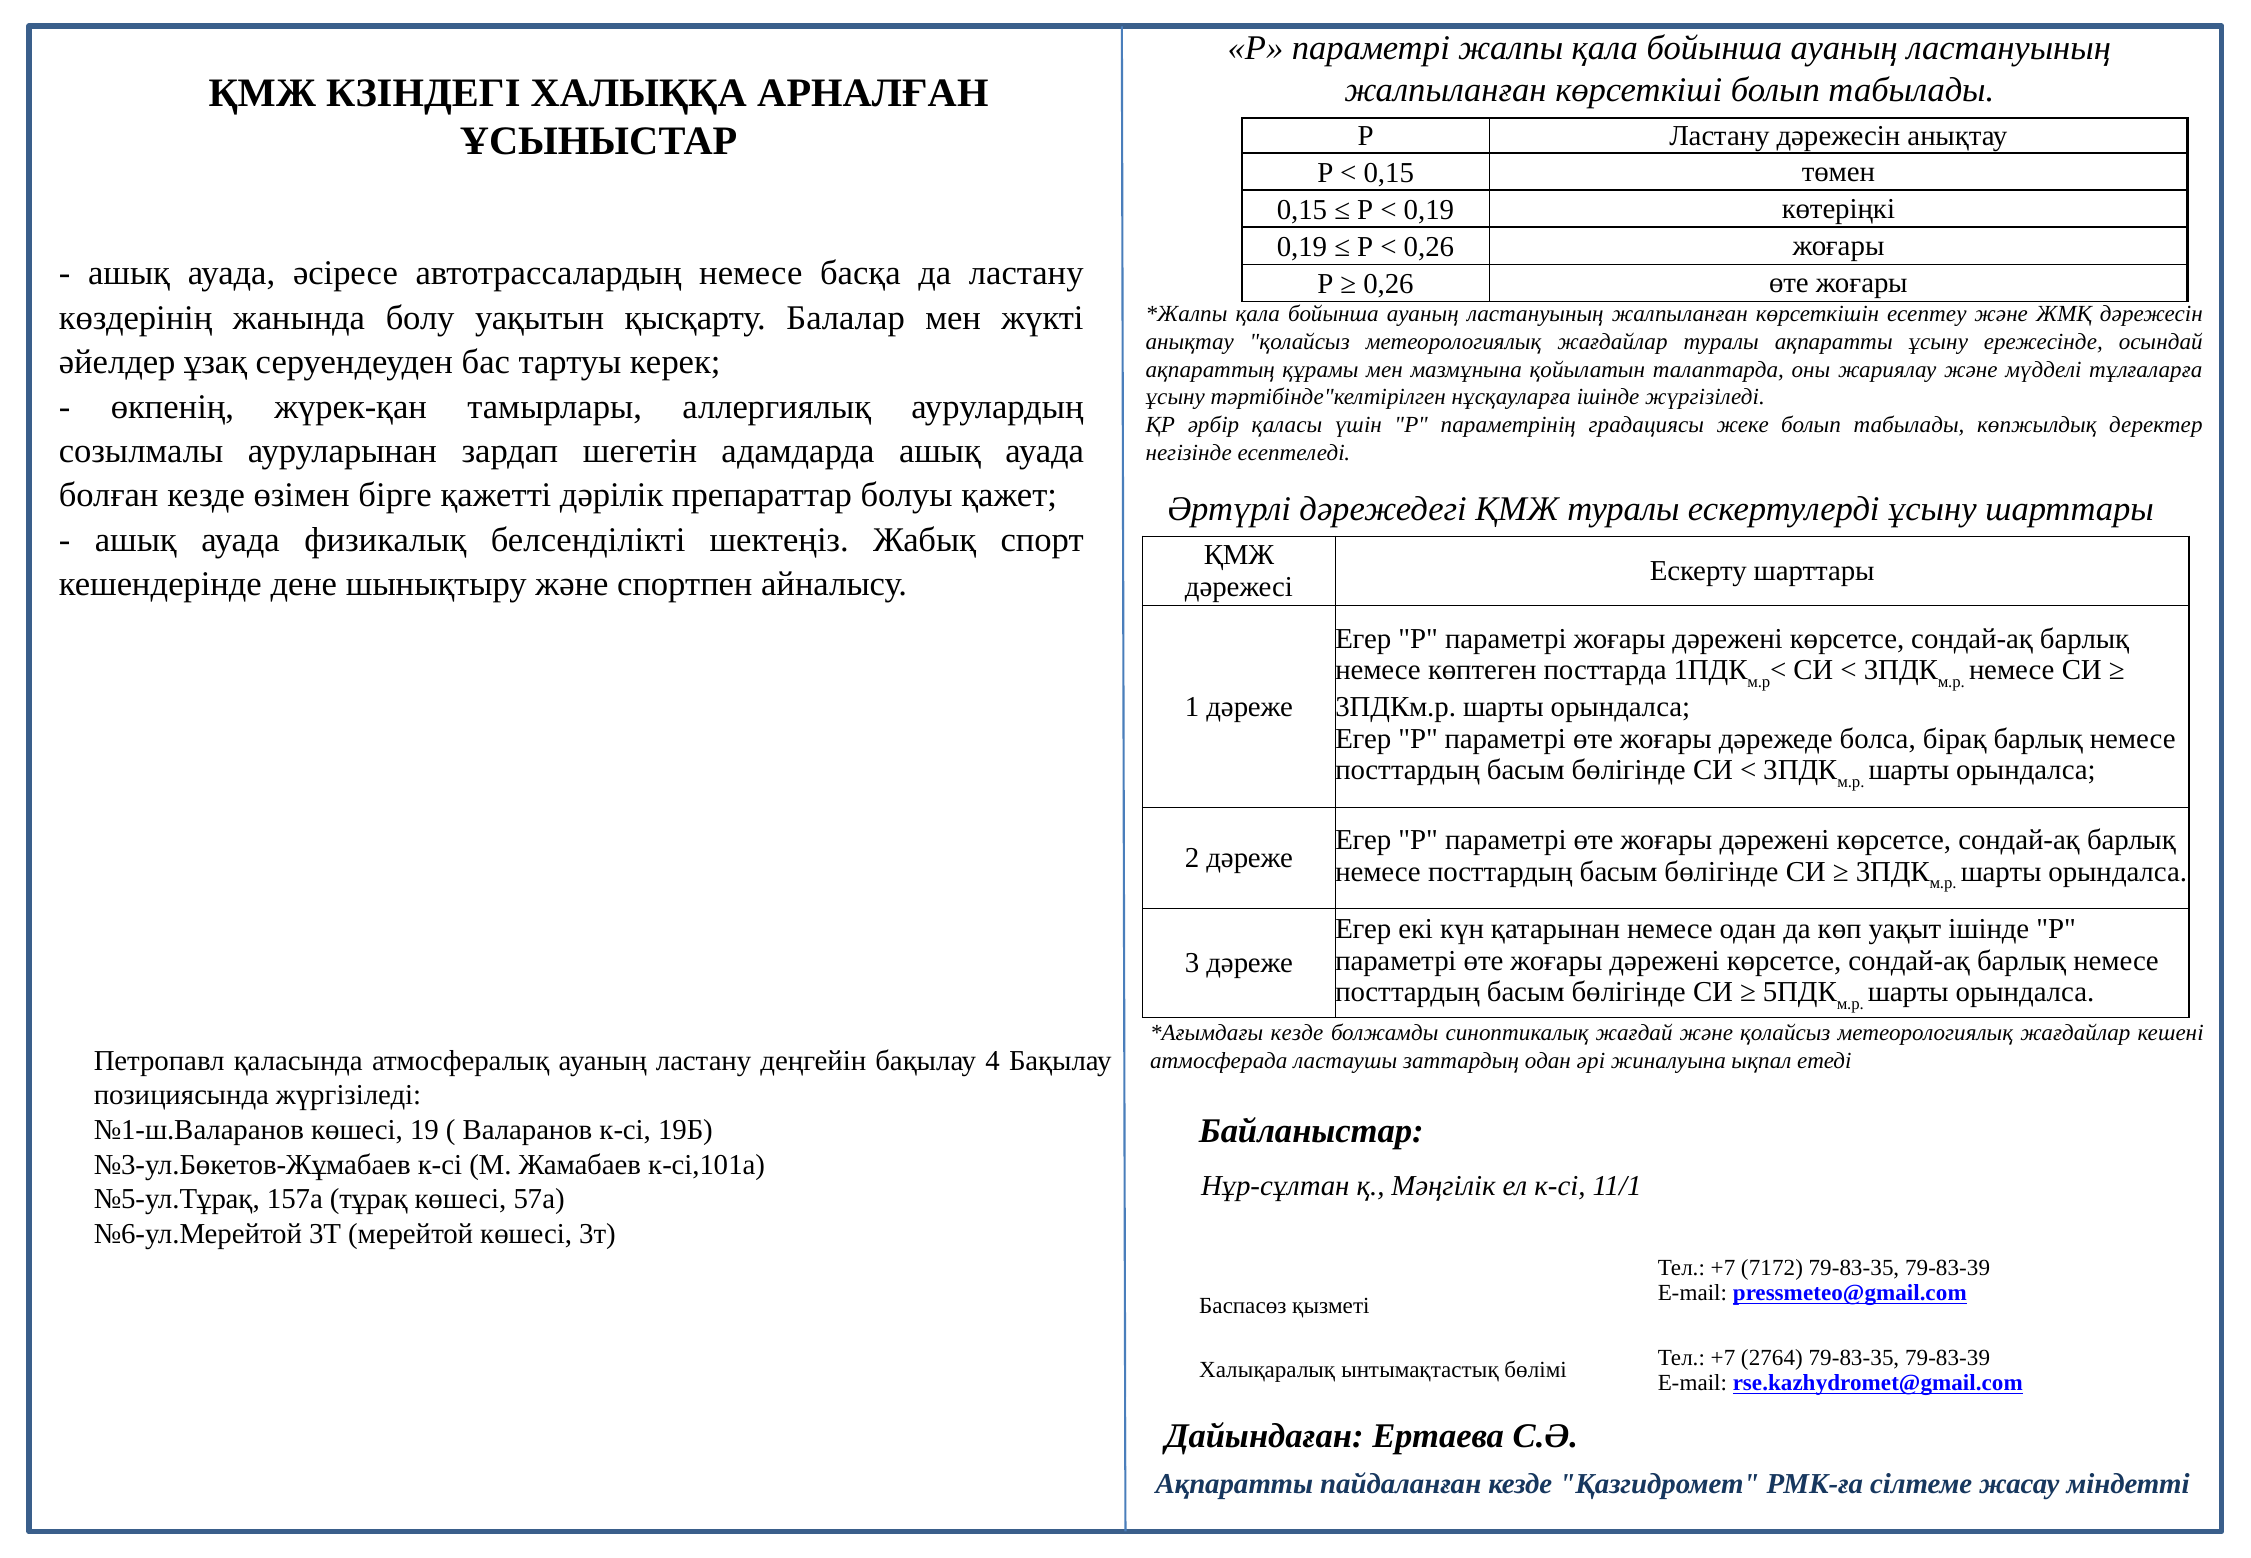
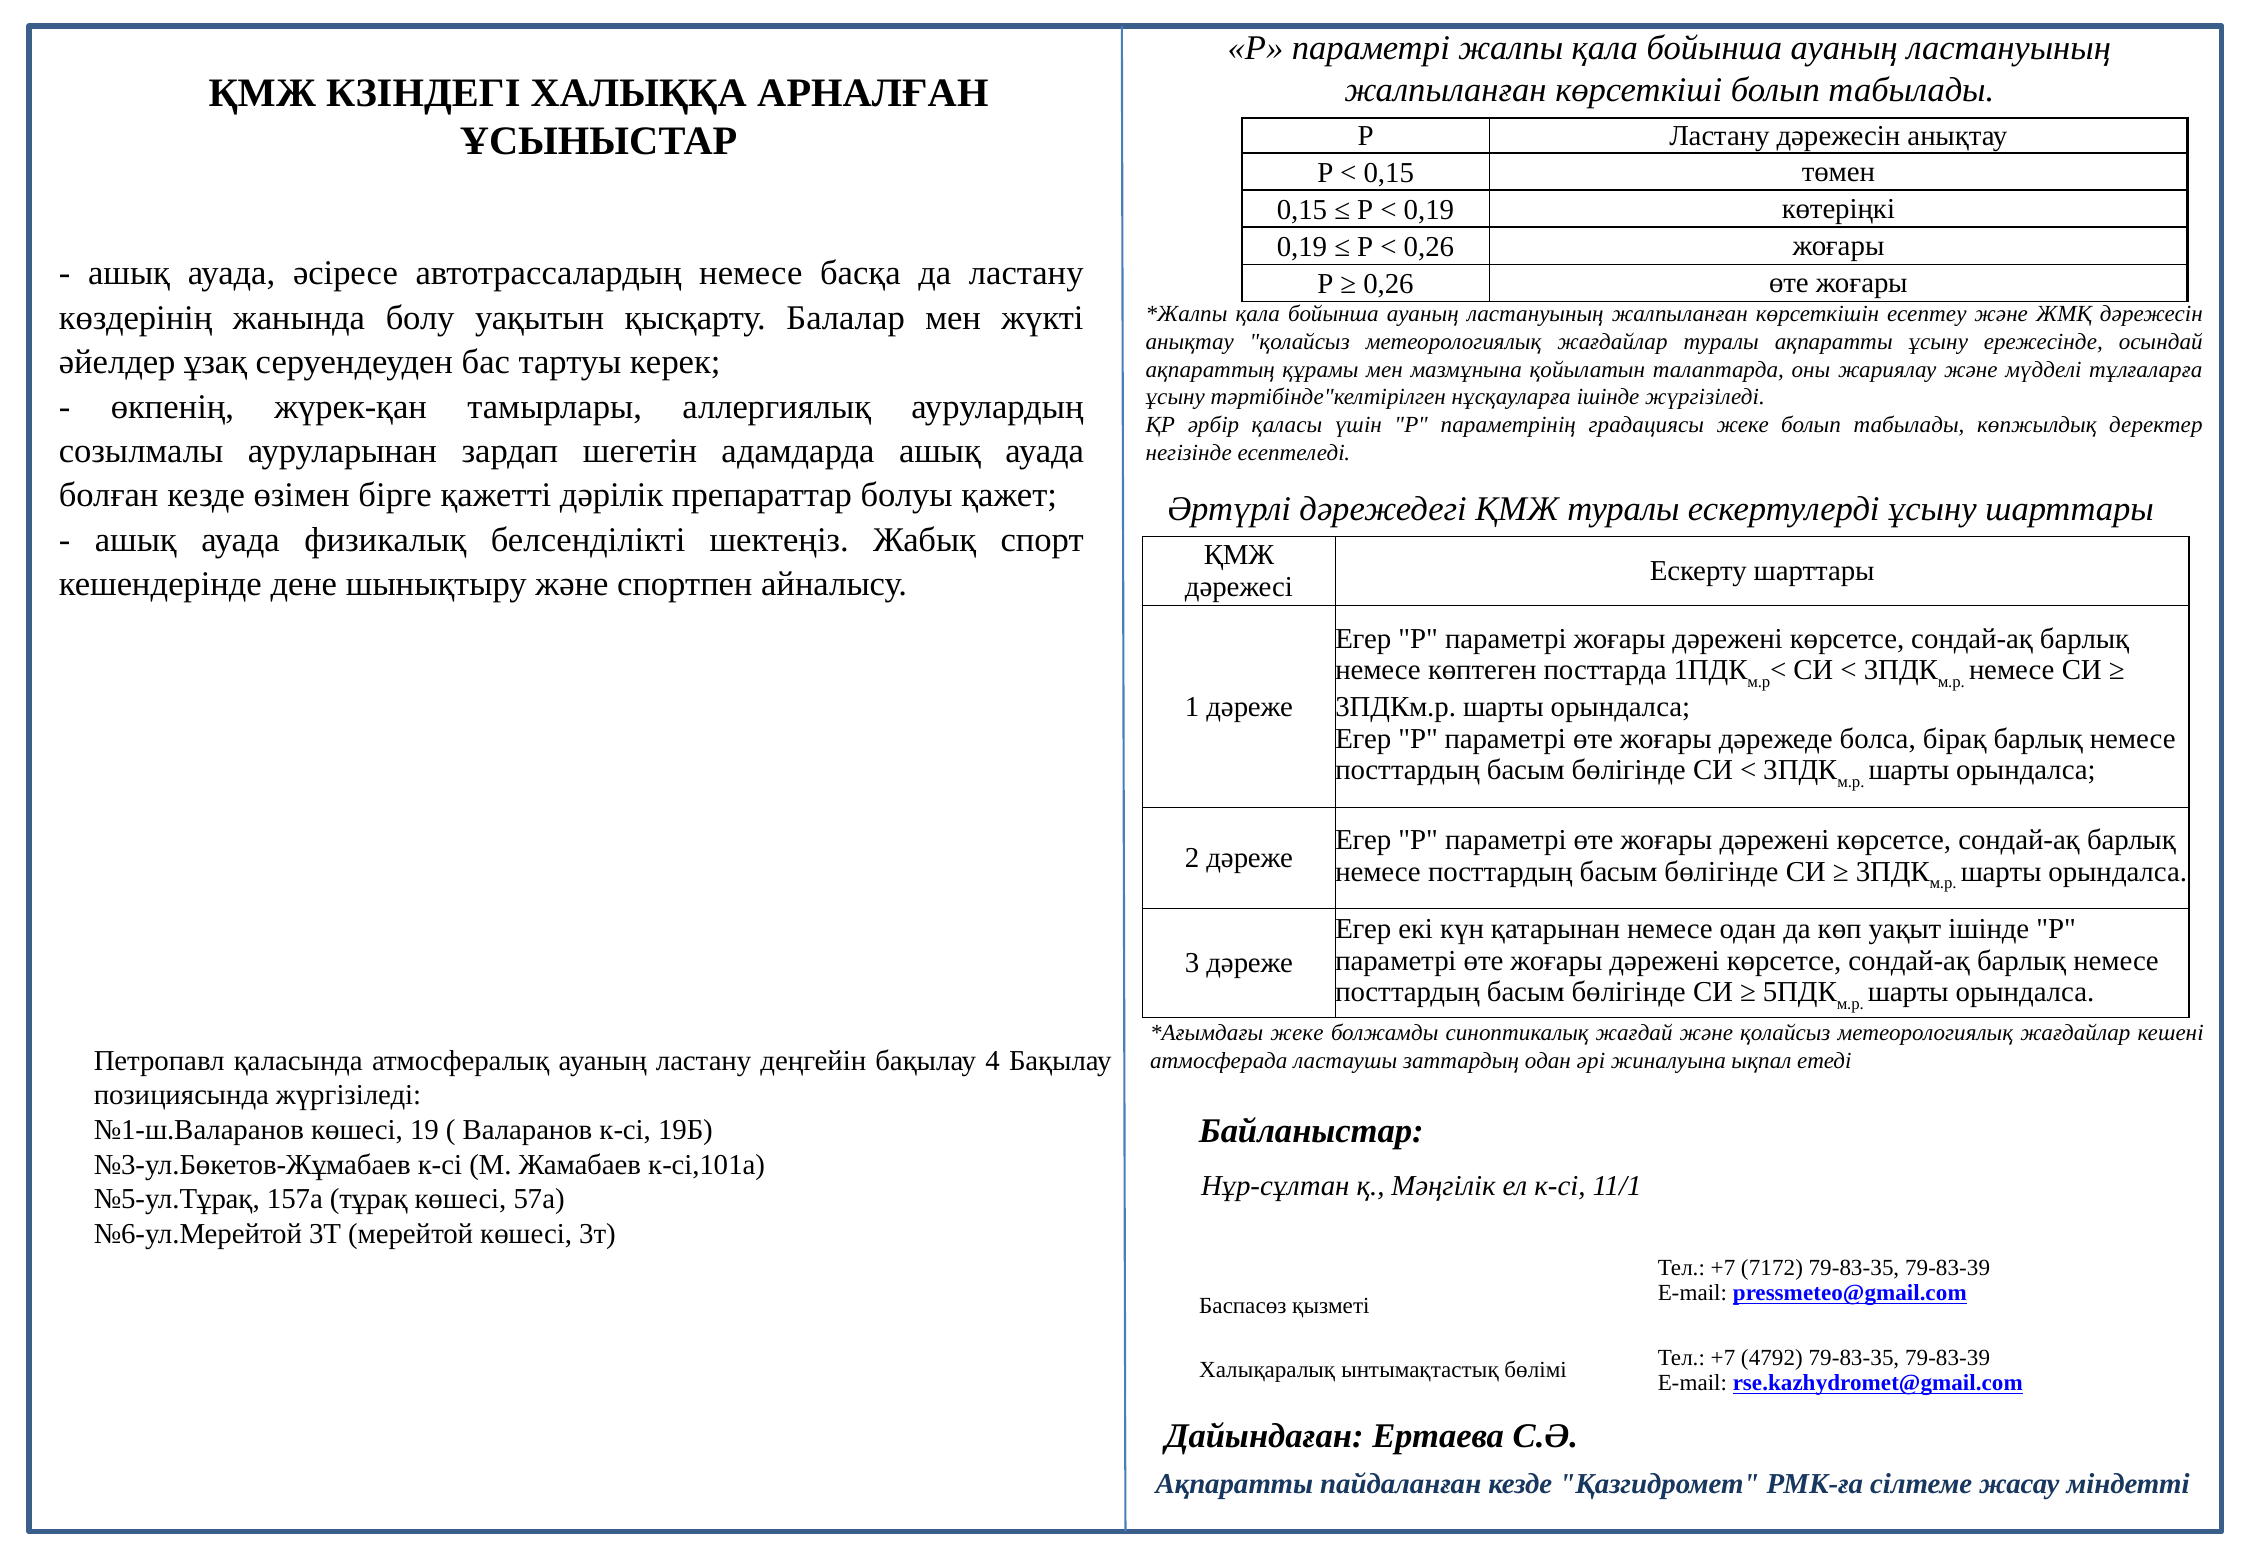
кезде at (1297, 1033): кезде -> жеке
2764: 2764 -> 4792
